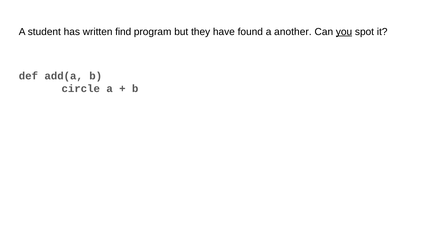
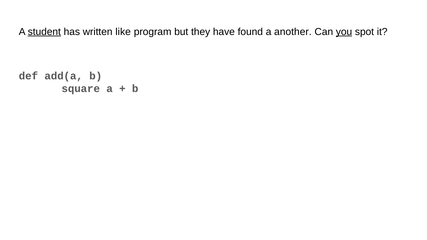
student underline: none -> present
find: find -> like
circle: circle -> square
